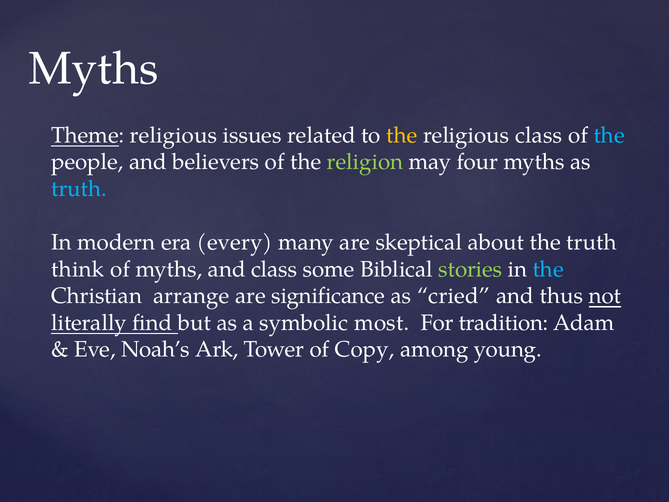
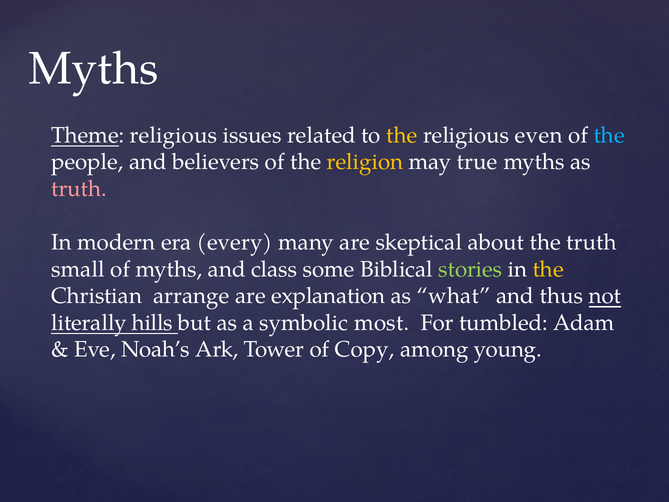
religious class: class -> even
religion colour: light green -> yellow
four: four -> true
truth at (79, 189) colour: light blue -> pink
think: think -> small
the at (548, 269) colour: light blue -> yellow
significance: significance -> explanation
cried: cried -> what
find: find -> hills
tradition: tradition -> tumbled
